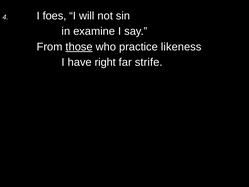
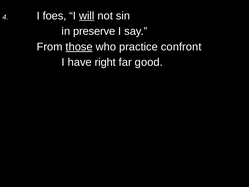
will underline: none -> present
examine: examine -> preserve
likeness: likeness -> confront
strife: strife -> good
